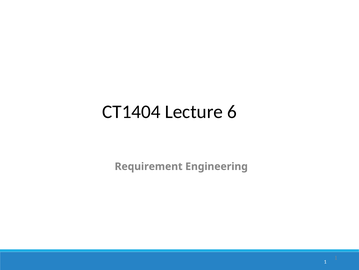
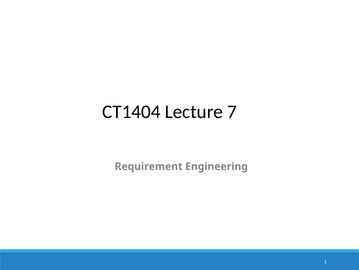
6: 6 -> 7
